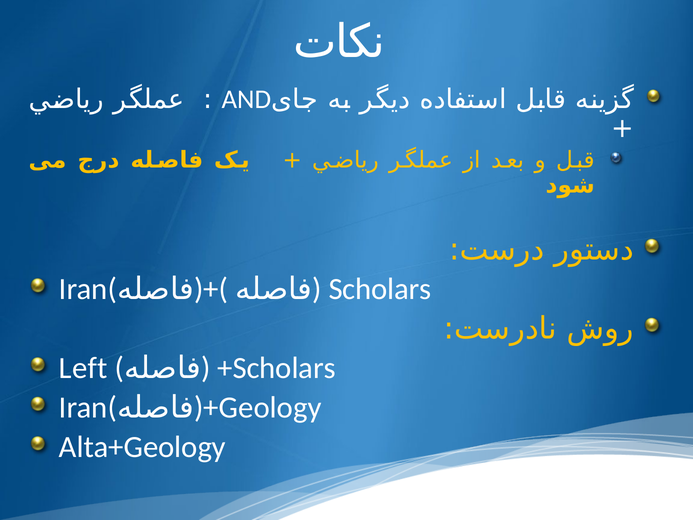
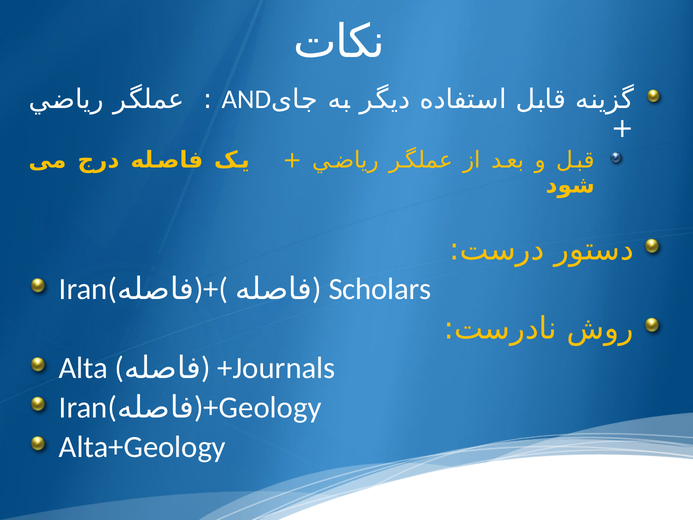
Left: Left -> Alta
+Scholars: +Scholars -> +Journals
